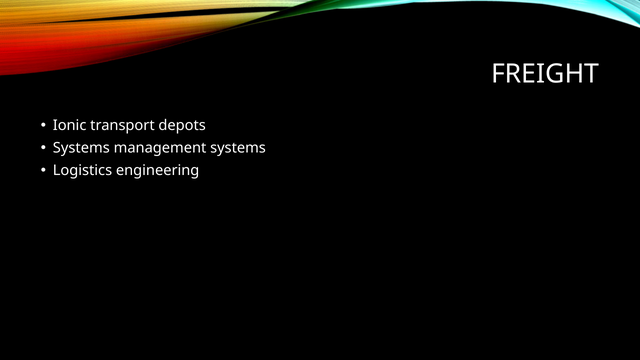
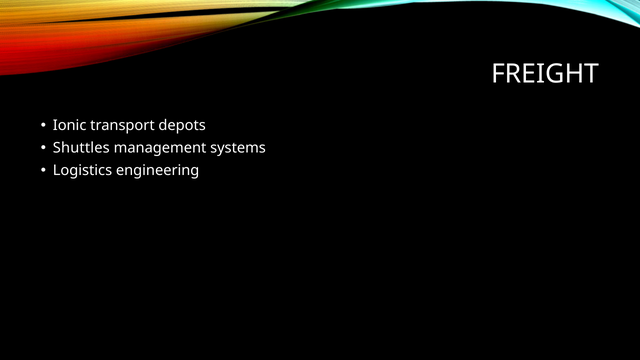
Systems at (81, 148): Systems -> Shuttles
